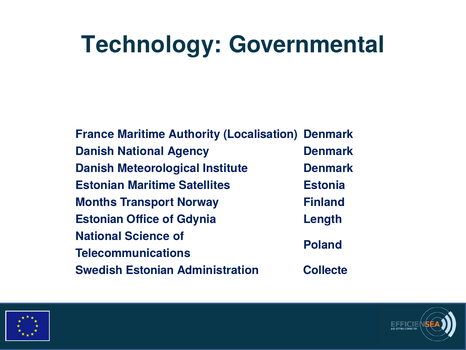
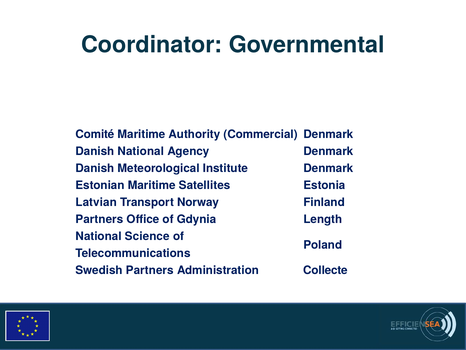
Technology: Technology -> Coordinator
France: France -> Comité
Localisation: Localisation -> Commercial
Months: Months -> Latvian
Estonian at (100, 219): Estonian -> Partners
Swedish Estonian: Estonian -> Partners
